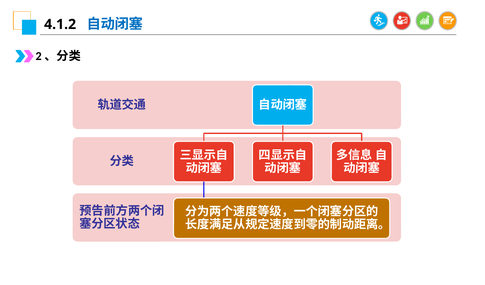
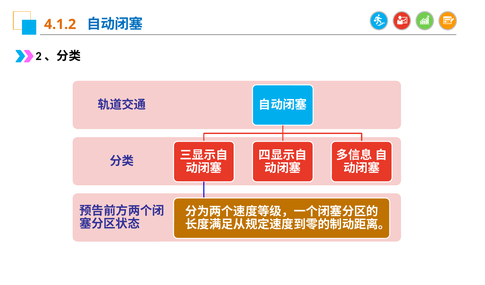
4.1.2 colour: black -> orange
